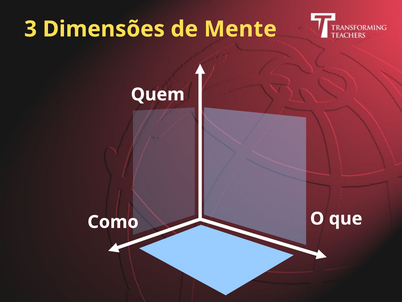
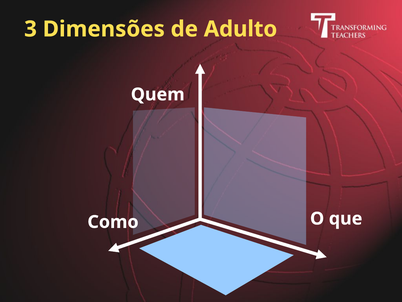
Mente: Mente -> Adulto
